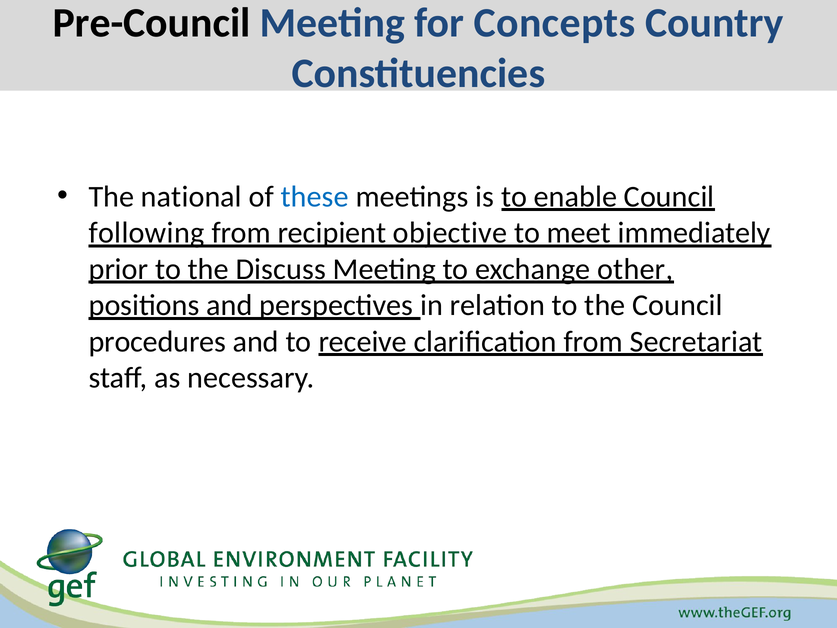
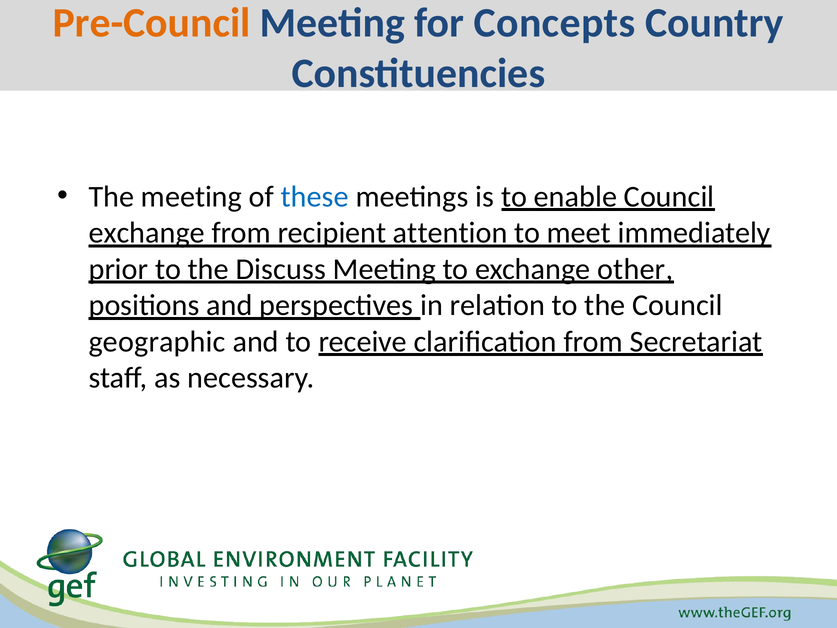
Pre-Council colour: black -> orange
The national: national -> meeting
following at (146, 233): following -> exchange
objective: objective -> attention
procedures: procedures -> geographic
